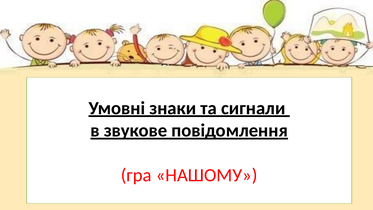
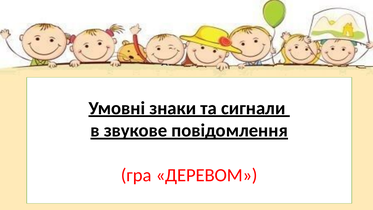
НАШОМУ: НАШОМУ -> ДЕРЕВОМ
